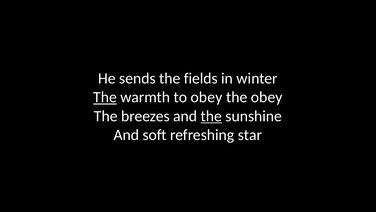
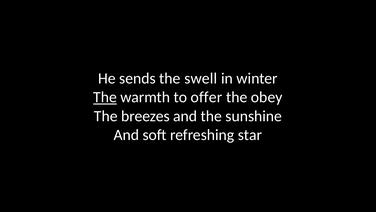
fields: fields -> swell
to obey: obey -> offer
the at (211, 116) underline: present -> none
